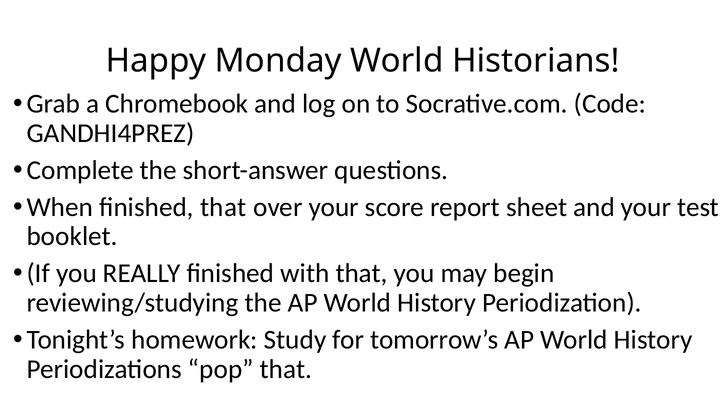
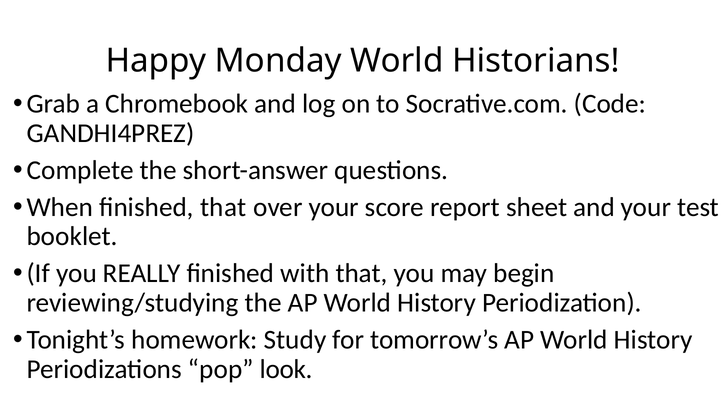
pop that: that -> look
